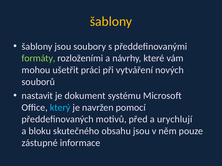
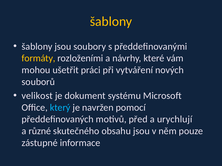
formáty colour: light green -> yellow
nastavit: nastavit -> velikost
bloku: bloku -> různé
